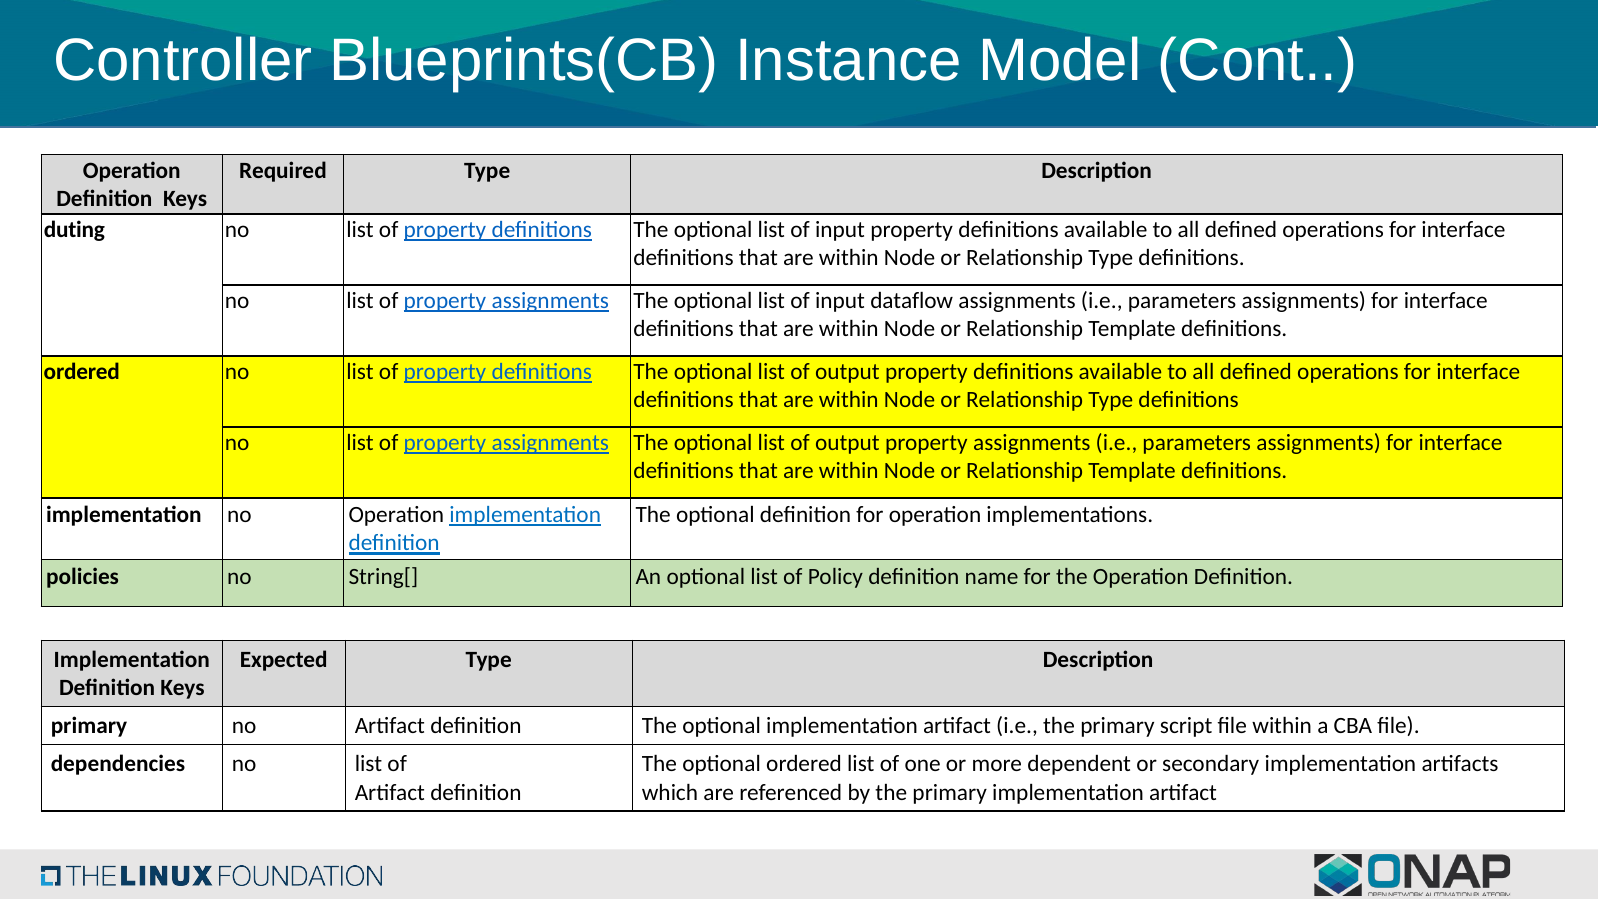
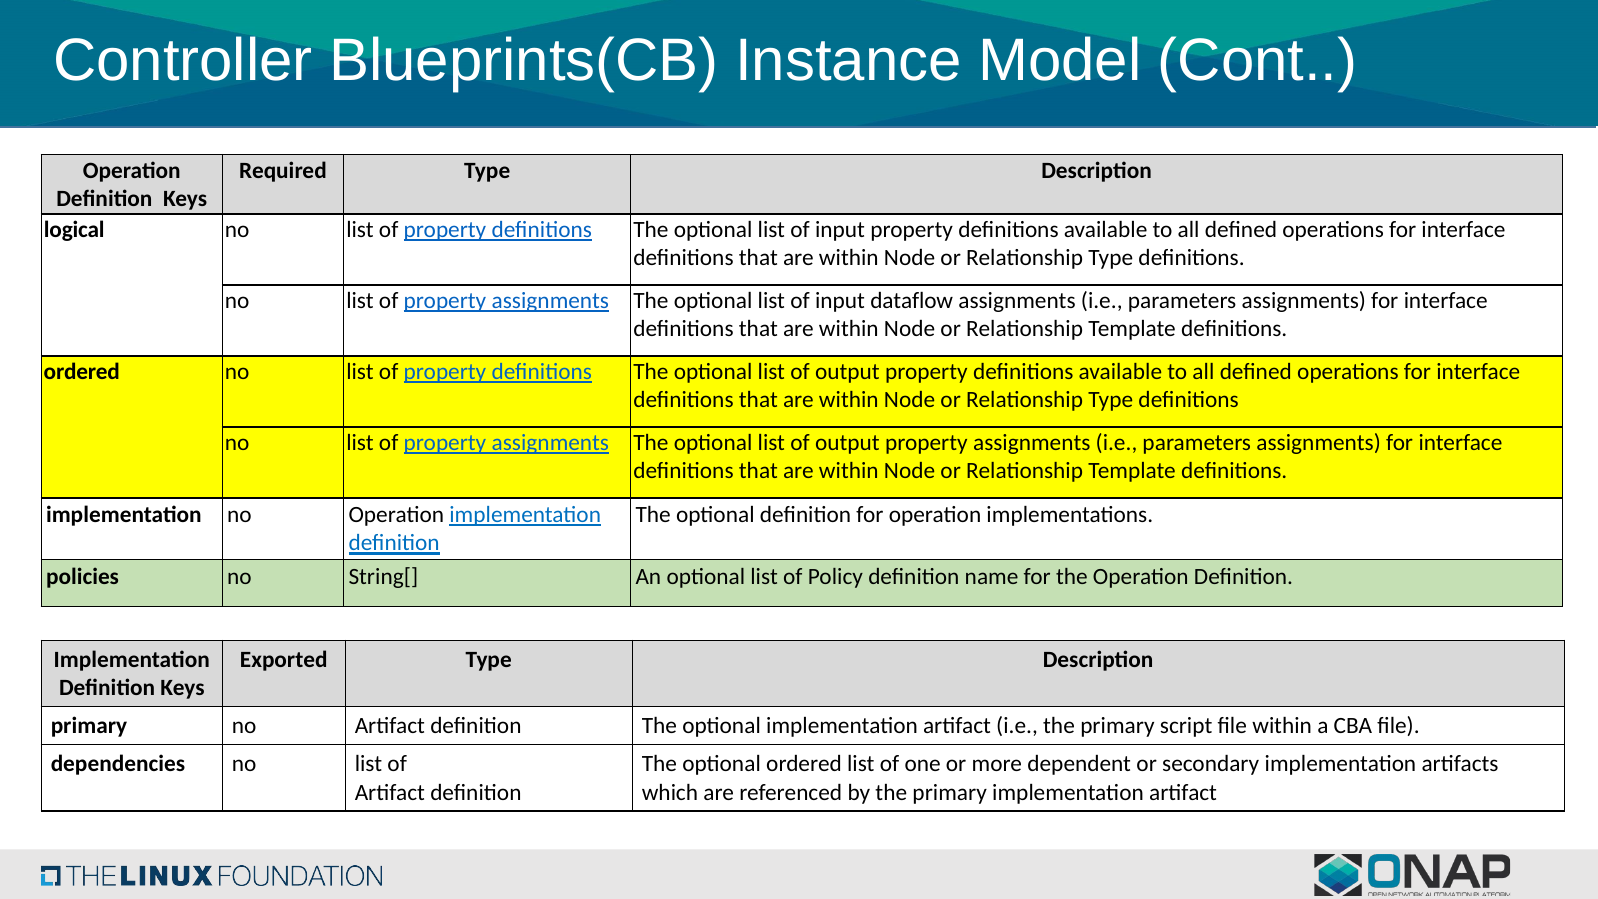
duting: duting -> logical
Expected: Expected -> Exported
